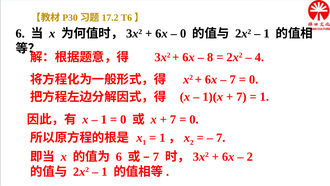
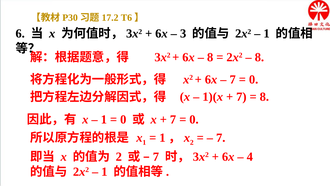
0 at (183, 34): 0 -> 3
4 at (259, 57): 4 -> 8
1 at (264, 97): 1 -> 8
6 at (119, 156): 6 -> 2
2 at (250, 156): 2 -> 4
